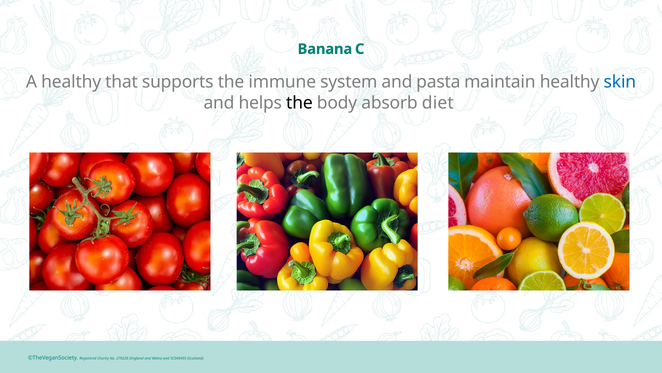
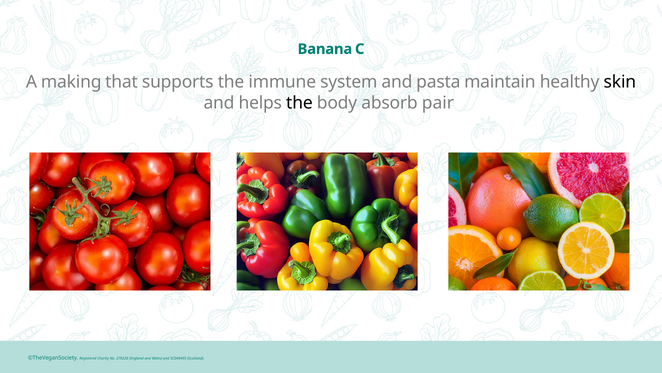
A healthy: healthy -> making
skin colour: blue -> black
diet: diet -> pair
